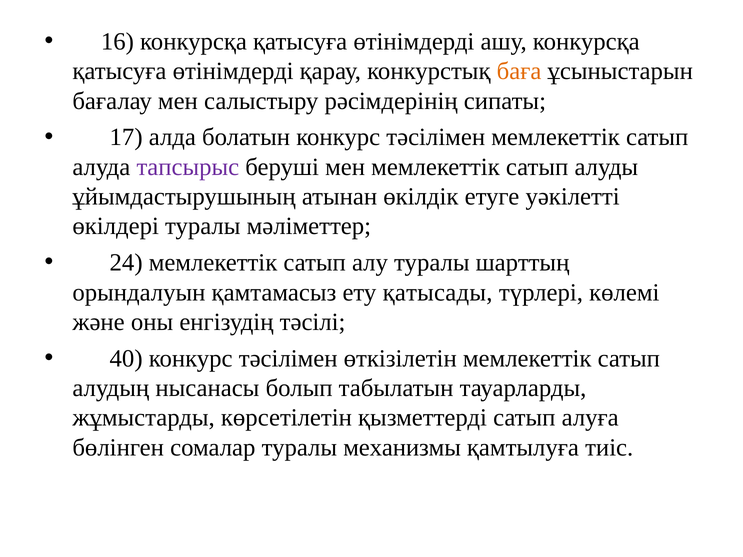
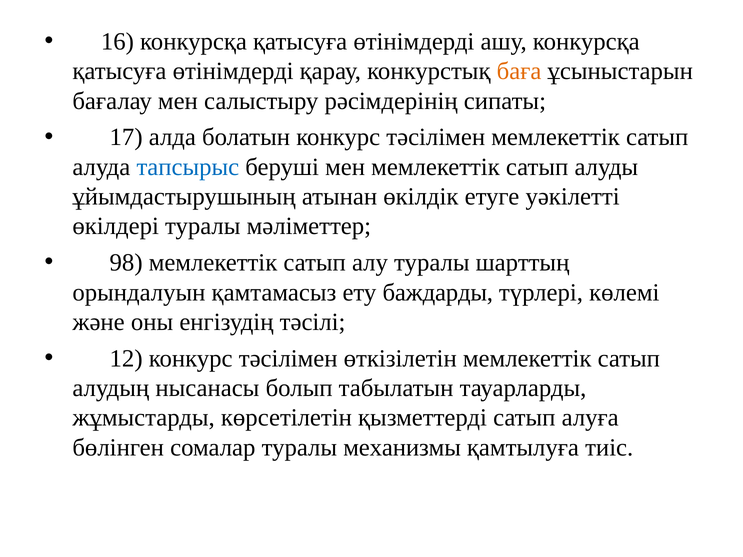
тапсырыс colour: purple -> blue
24: 24 -> 98
қатысады: қатысады -> баждарды
40: 40 -> 12
